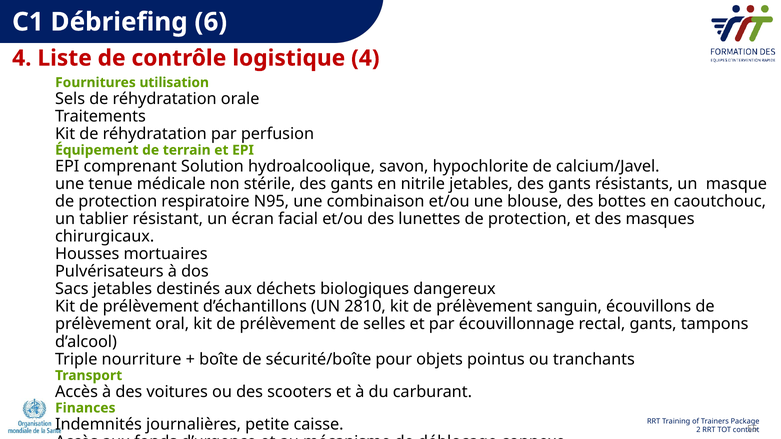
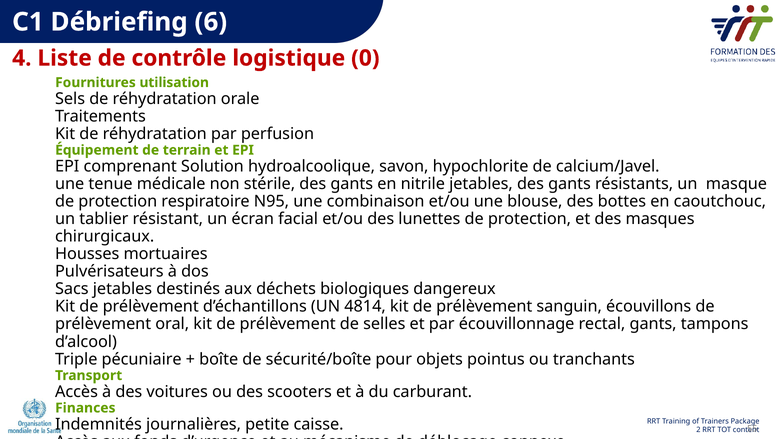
logistique 4: 4 -> 0
2810: 2810 -> 4814
nourriture: nourriture -> pécuniaire
